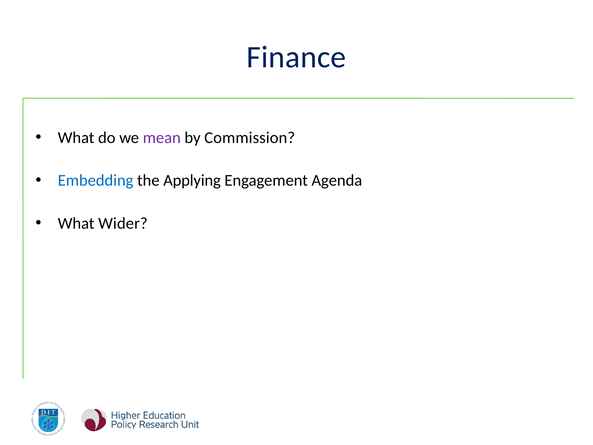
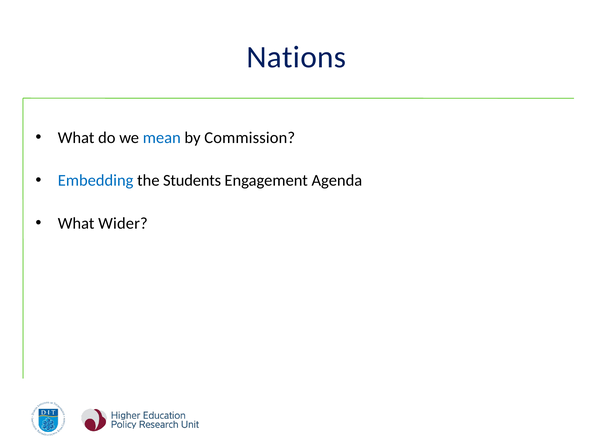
Finance: Finance -> Nations
mean colour: purple -> blue
Applying: Applying -> Students
